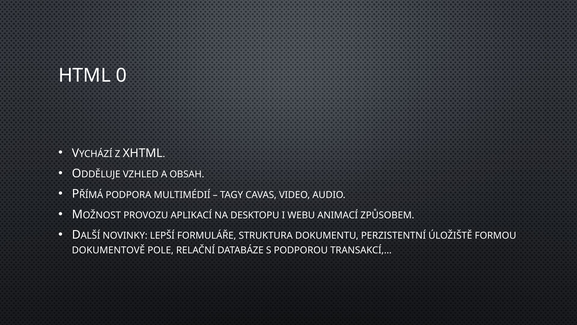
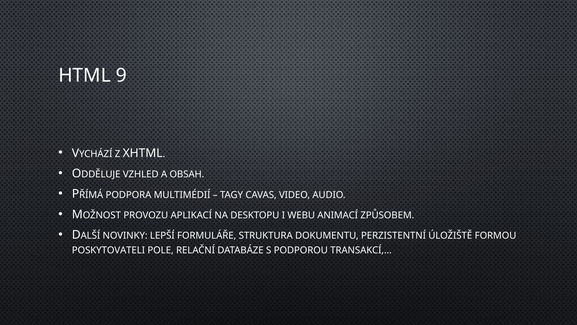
0: 0 -> 9
DOKUMENTOVĚ: DOKUMENTOVĚ -> POSKYTOVATELI
